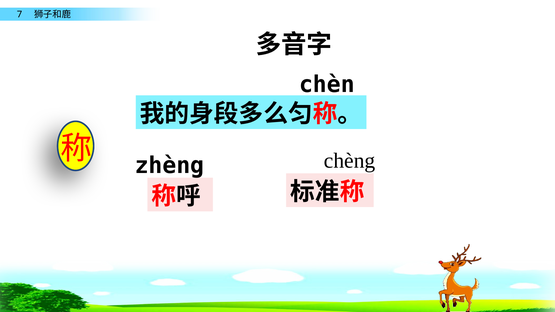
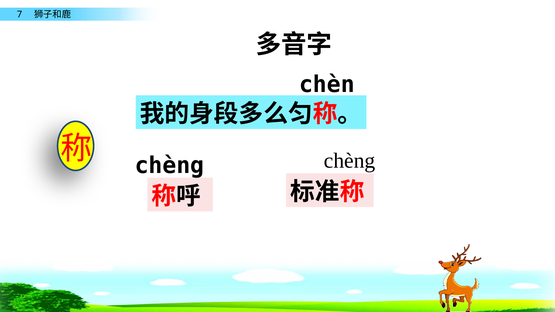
zhèng at (169, 166): zhèng -> chèng
